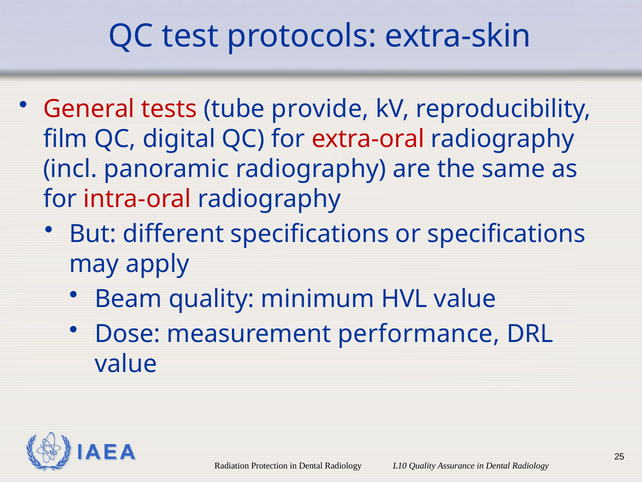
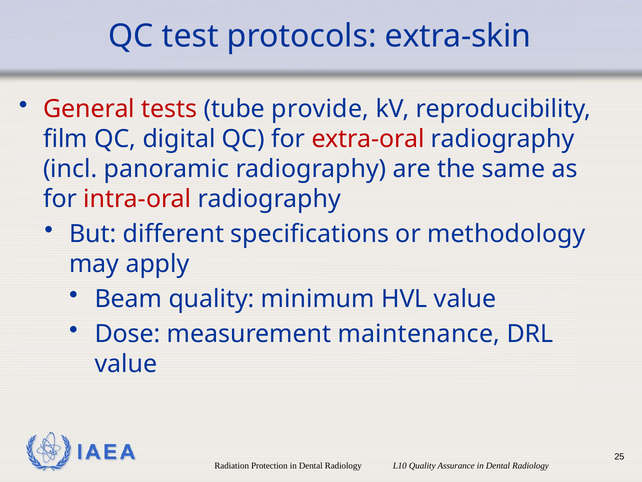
or specifications: specifications -> methodology
performance: performance -> maintenance
